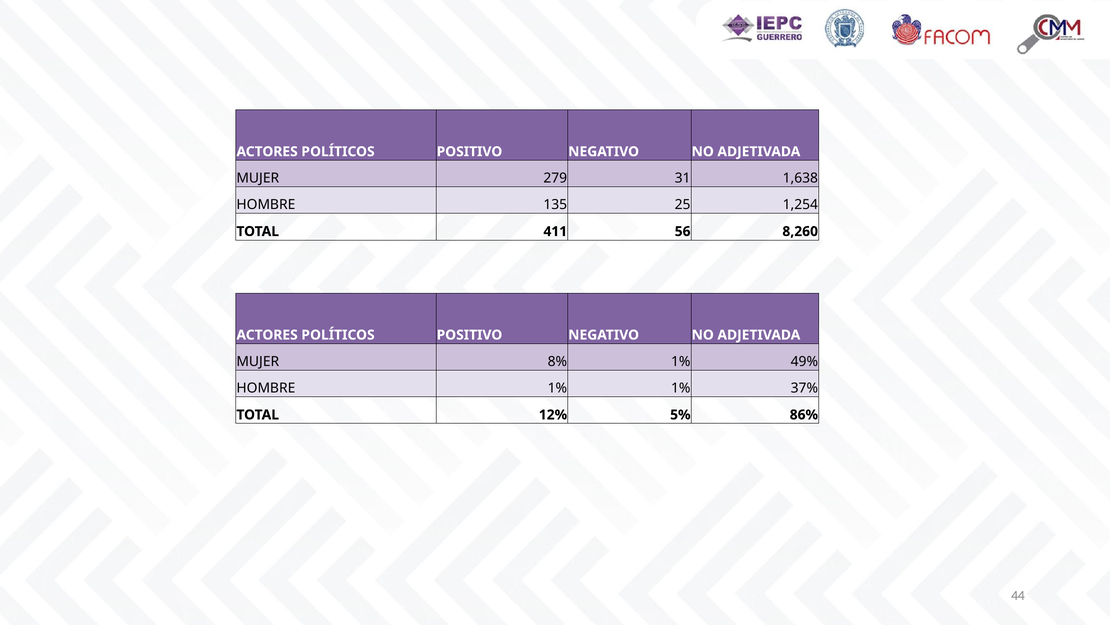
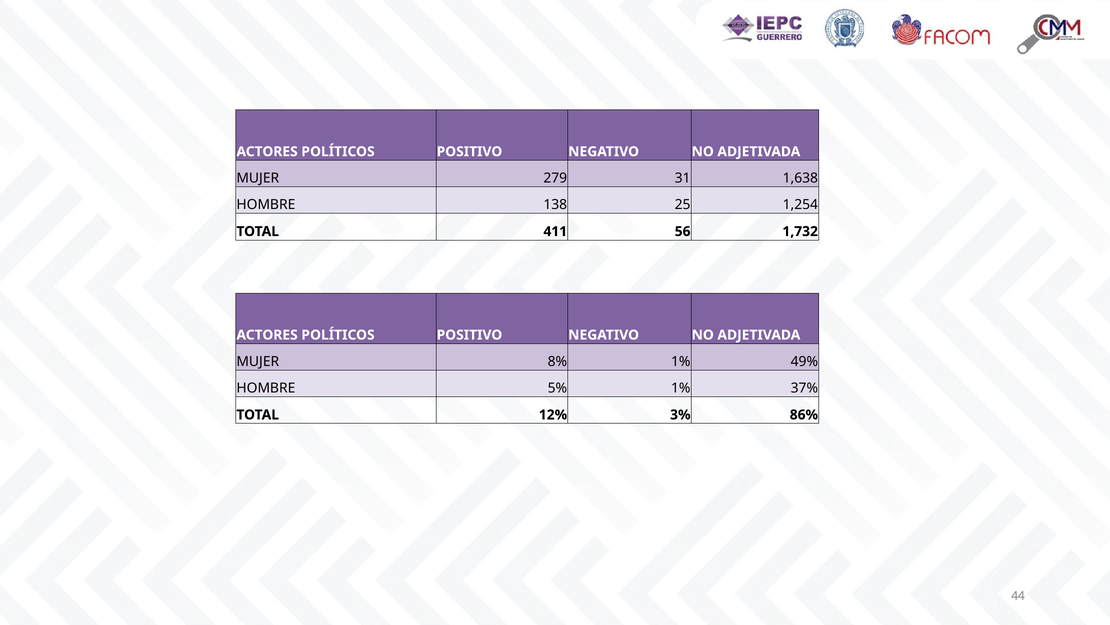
135: 135 -> 138
8,260: 8,260 -> 1,732
HOMBRE 1%: 1% -> 5%
5%: 5% -> 3%
